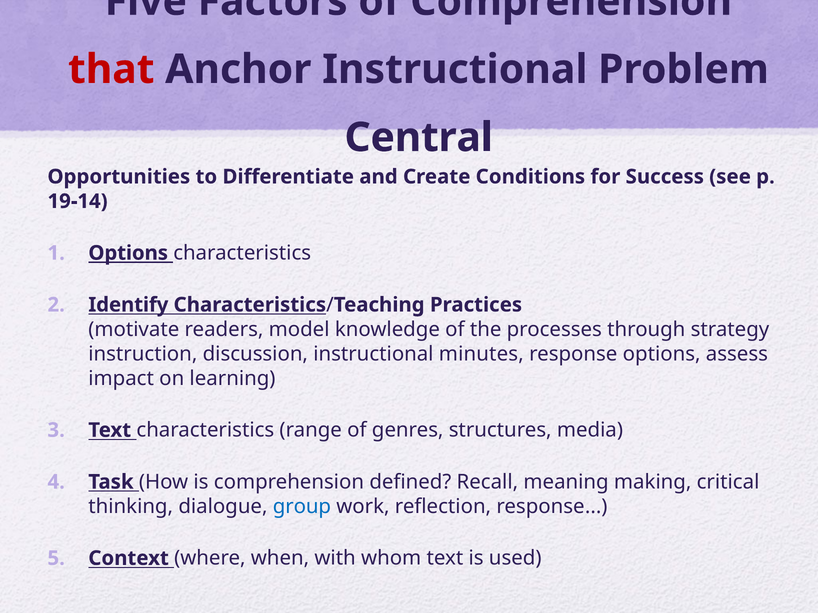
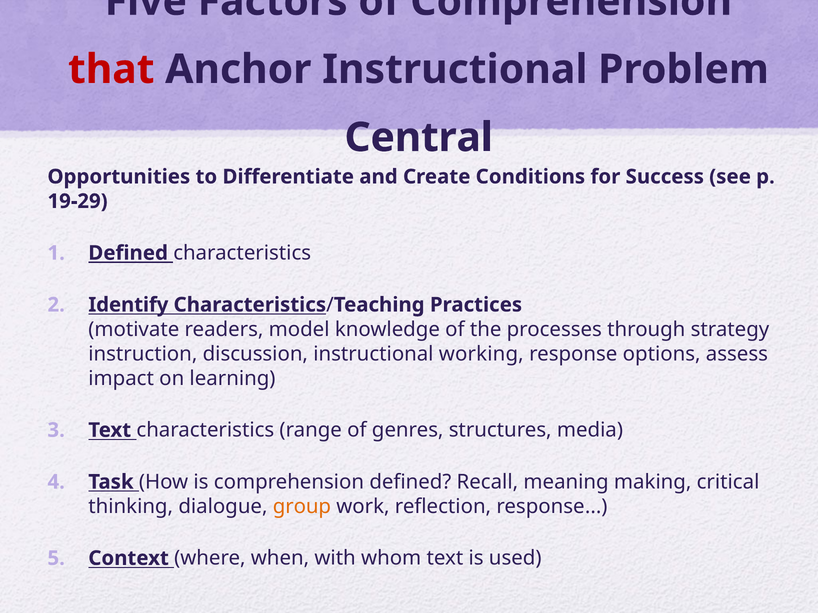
19-14: 19-14 -> 19-29
Options at (128, 253): Options -> Defined
minutes: minutes -> working
group colour: blue -> orange
